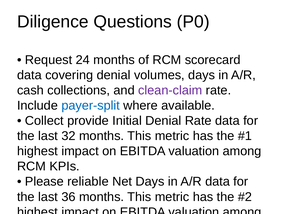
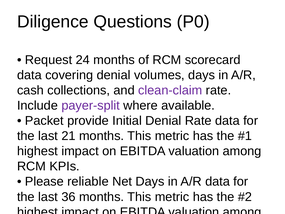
payer-split colour: blue -> purple
Collect at (44, 121): Collect -> Packet
32: 32 -> 21
